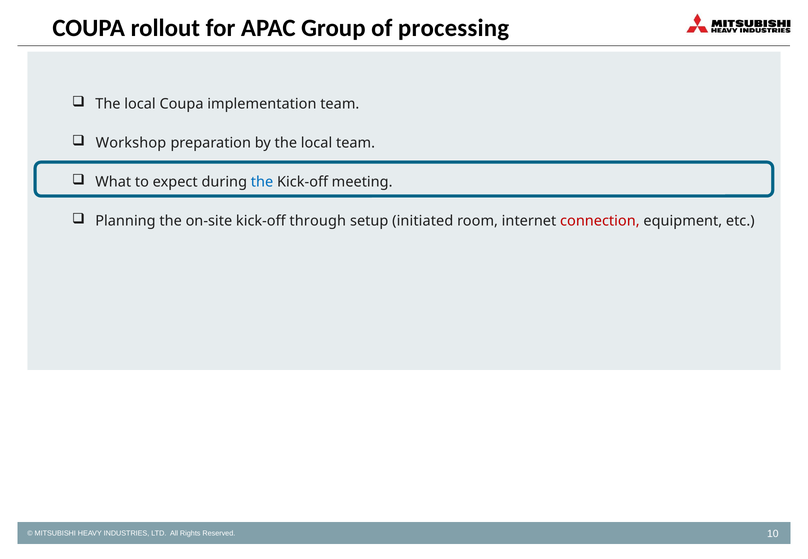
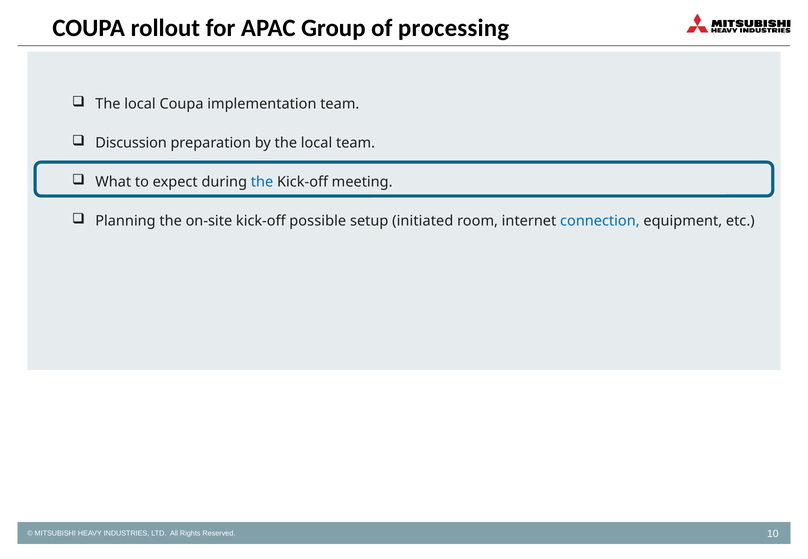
Workshop: Workshop -> Discussion
through: through -> possible
connection colour: red -> blue
